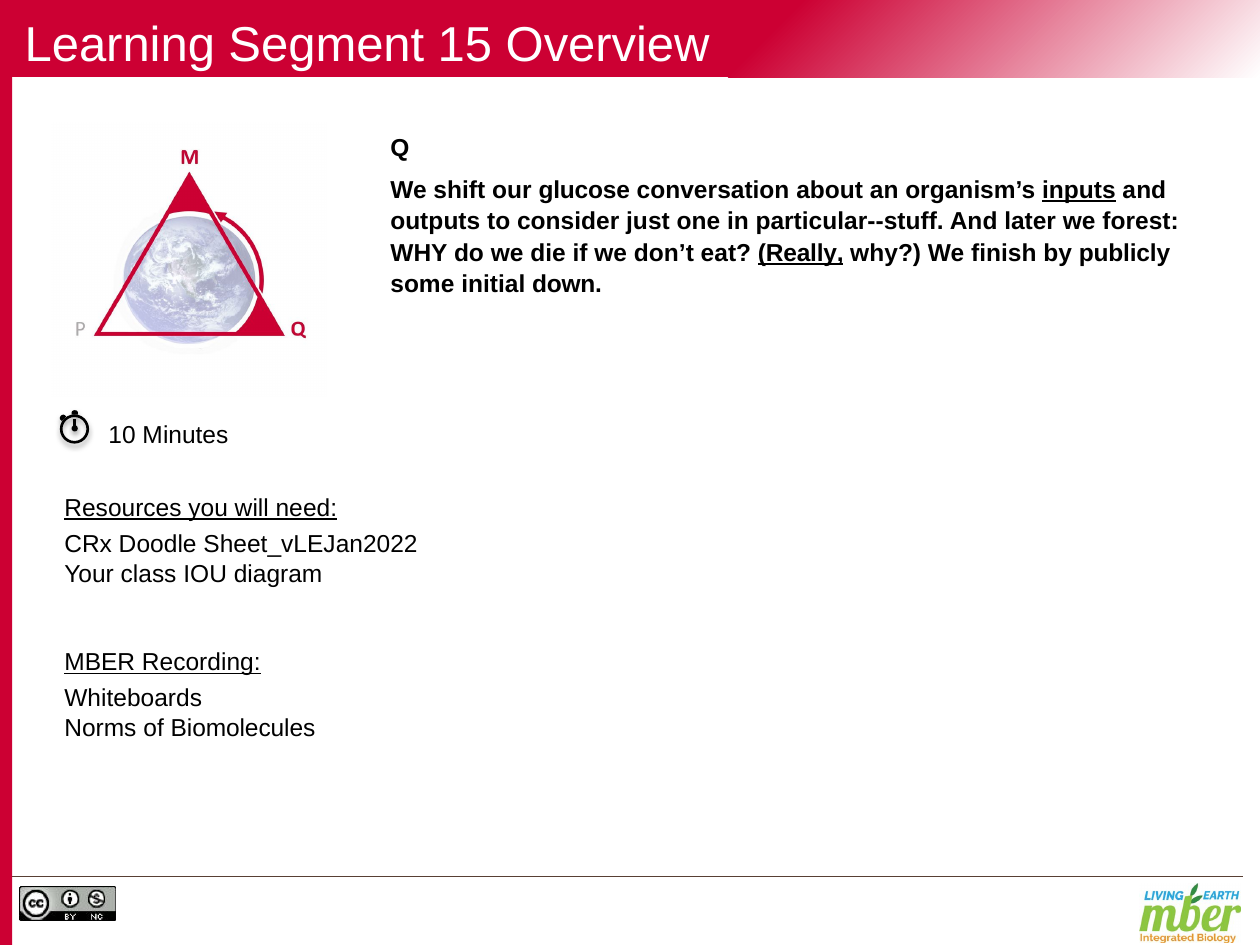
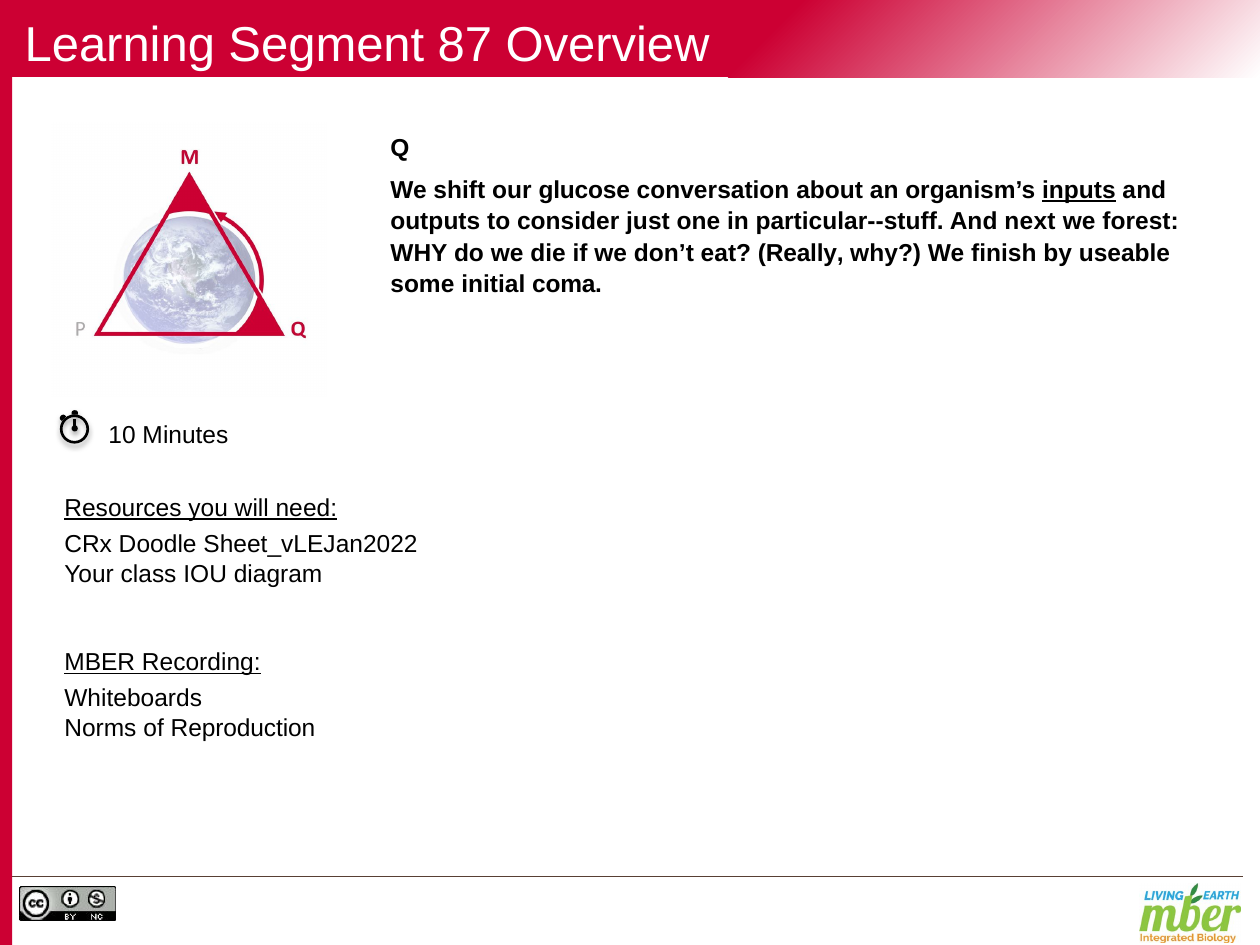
15: 15 -> 87
later: later -> next
Really underline: present -> none
publicly: publicly -> useable
down: down -> coma
Biomolecules: Biomolecules -> Reproduction
